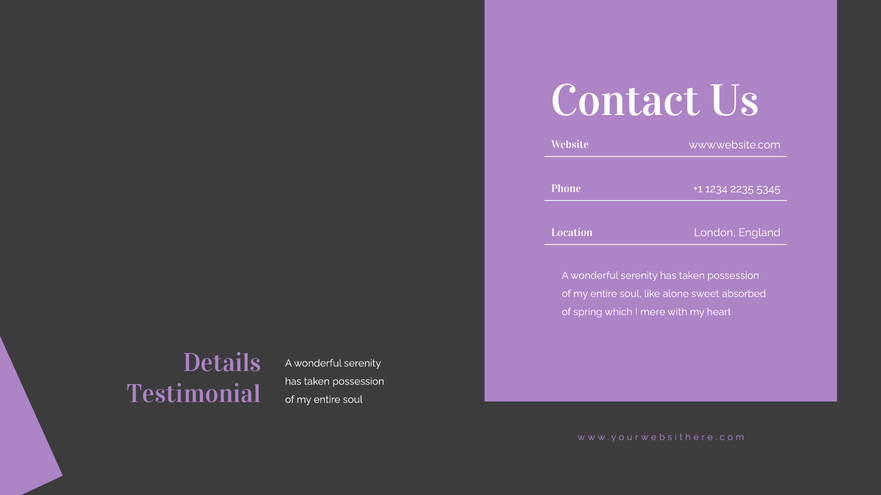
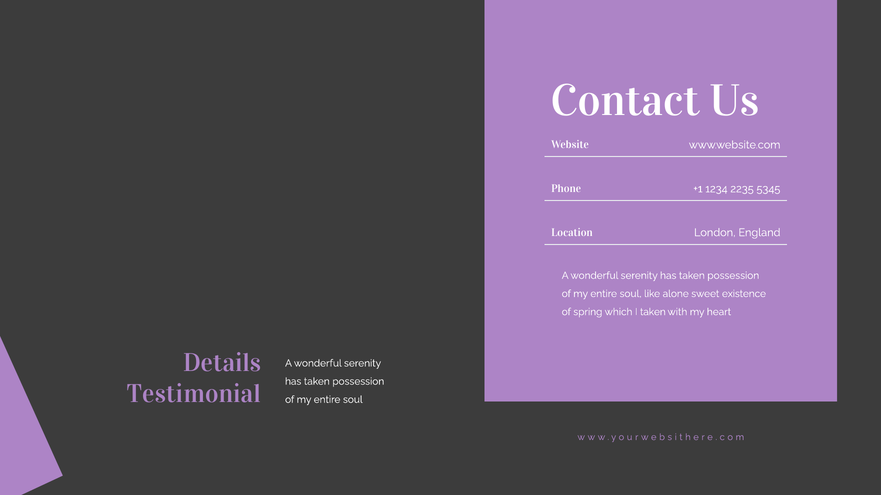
absorbed: absorbed -> existence
I mere: mere -> taken
